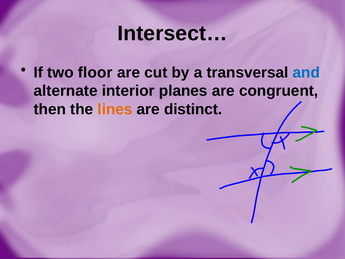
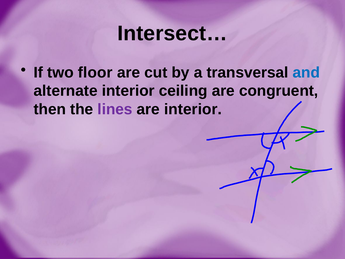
planes: planes -> ceiling
lines colour: orange -> purple
are distinct: distinct -> interior
